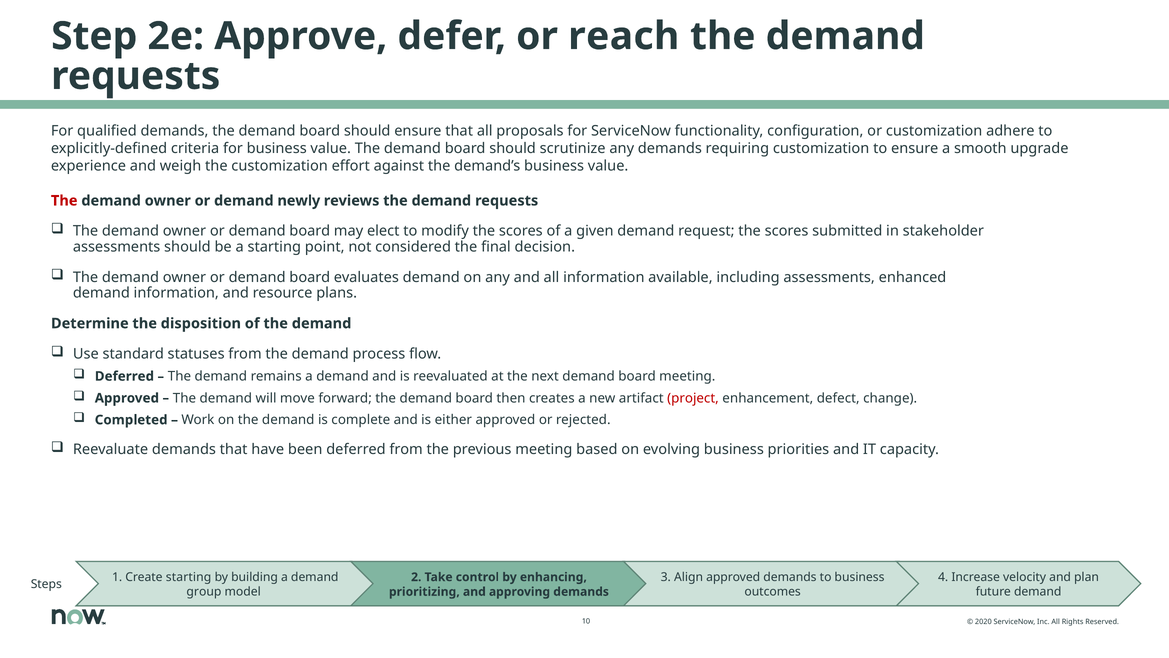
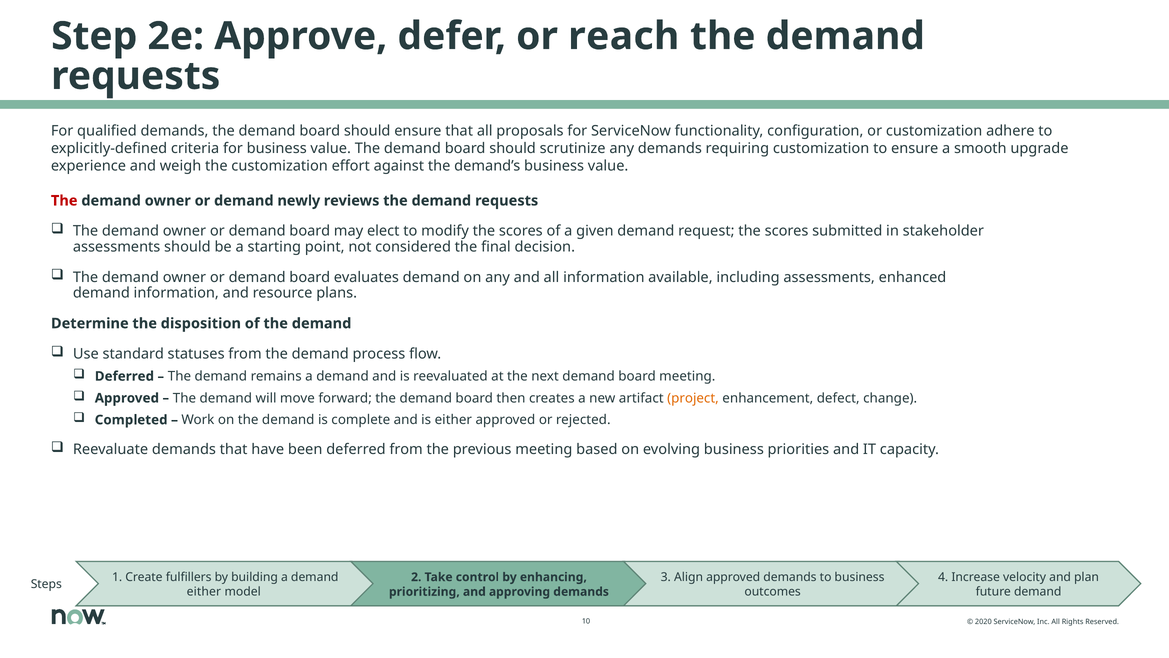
project colour: red -> orange
Create starting: starting -> fulfillers
group at (204, 592): group -> either
